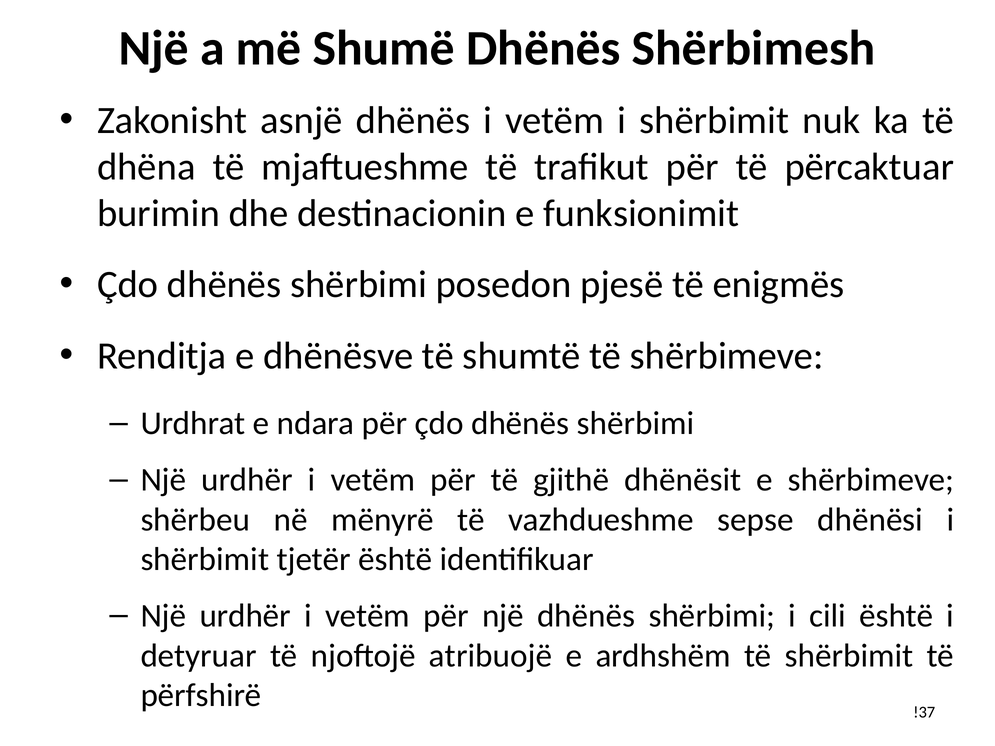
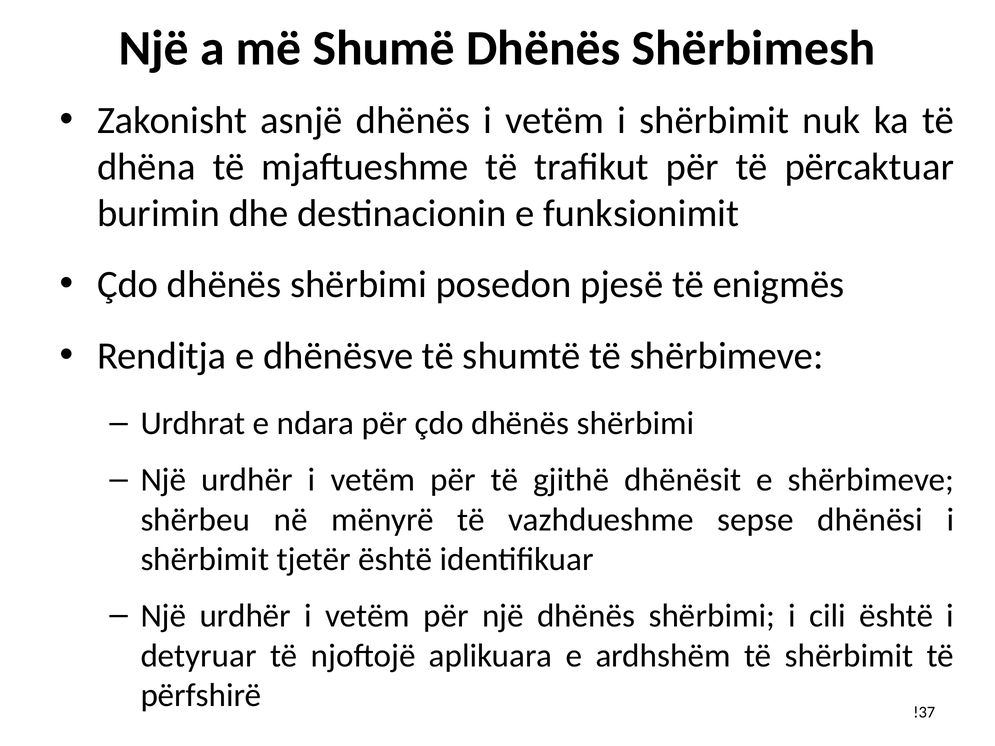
atribuojë: atribuojë -> aplikuara
